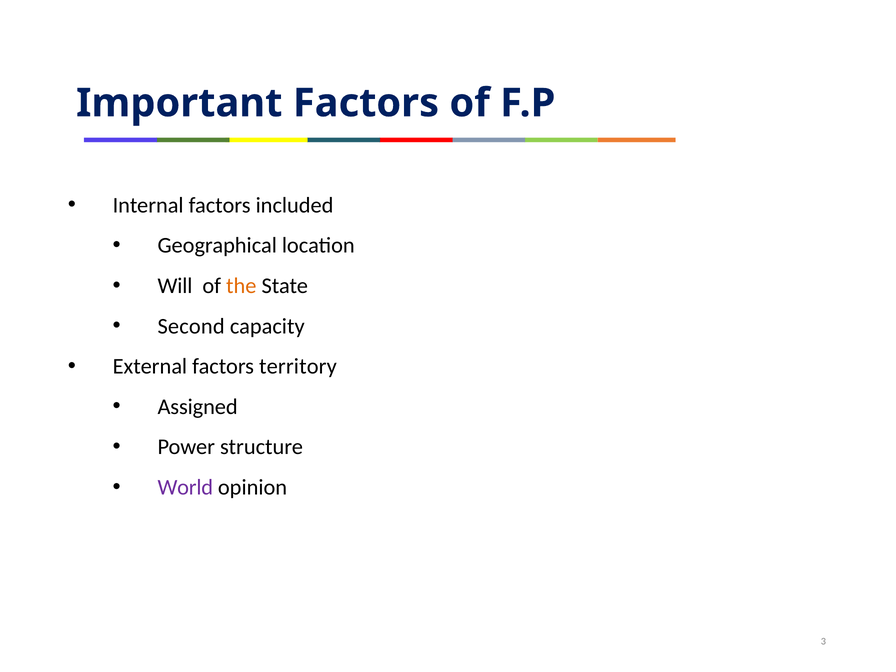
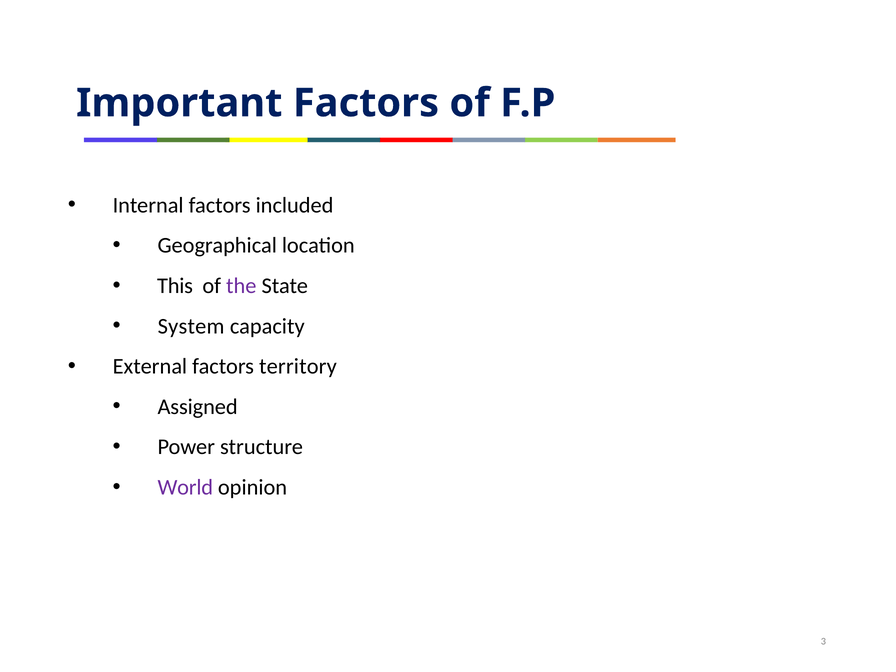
Will: Will -> This
the colour: orange -> purple
Second: Second -> System
